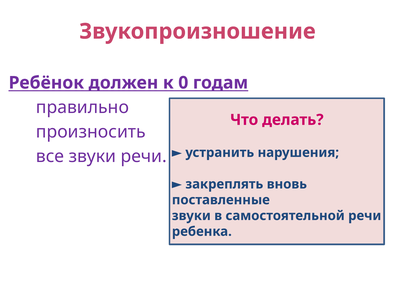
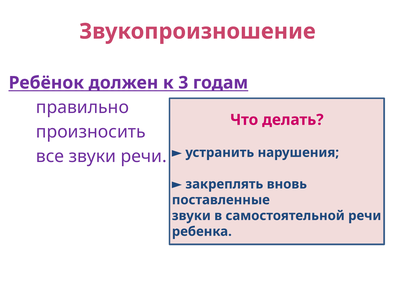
0: 0 -> 3
